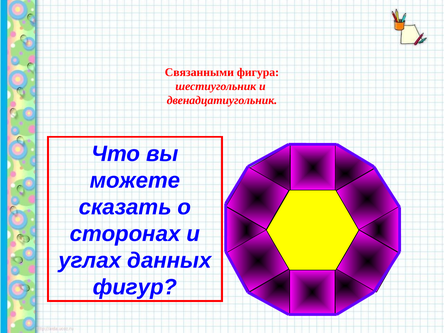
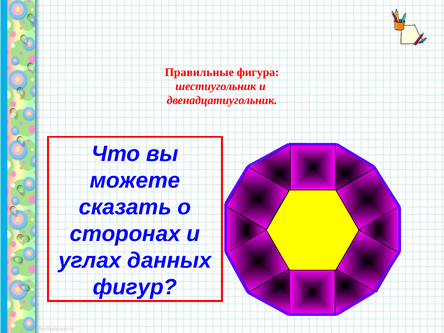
Связанными: Связанными -> Правильные
